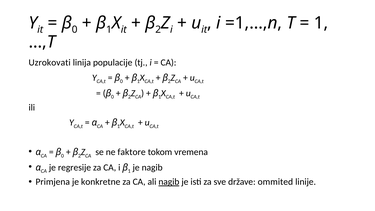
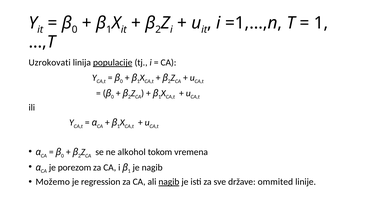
populacije underline: none -> present
faktore: faktore -> alkohol
regresije: regresije -> porezom
Primjena: Primjena -> Možemo
konkretne: konkretne -> regression
